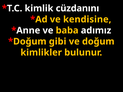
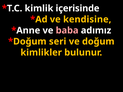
cüzdanını: cüzdanını -> içerisinde
baba colour: yellow -> pink
gibi: gibi -> seri
